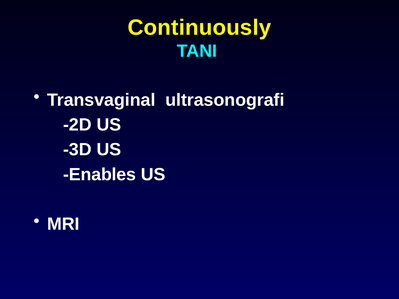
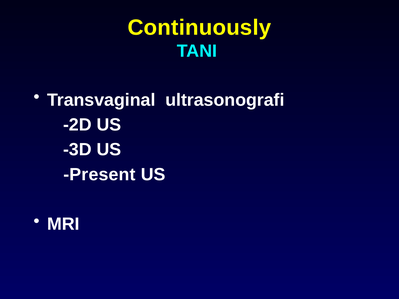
Enables: Enables -> Present
